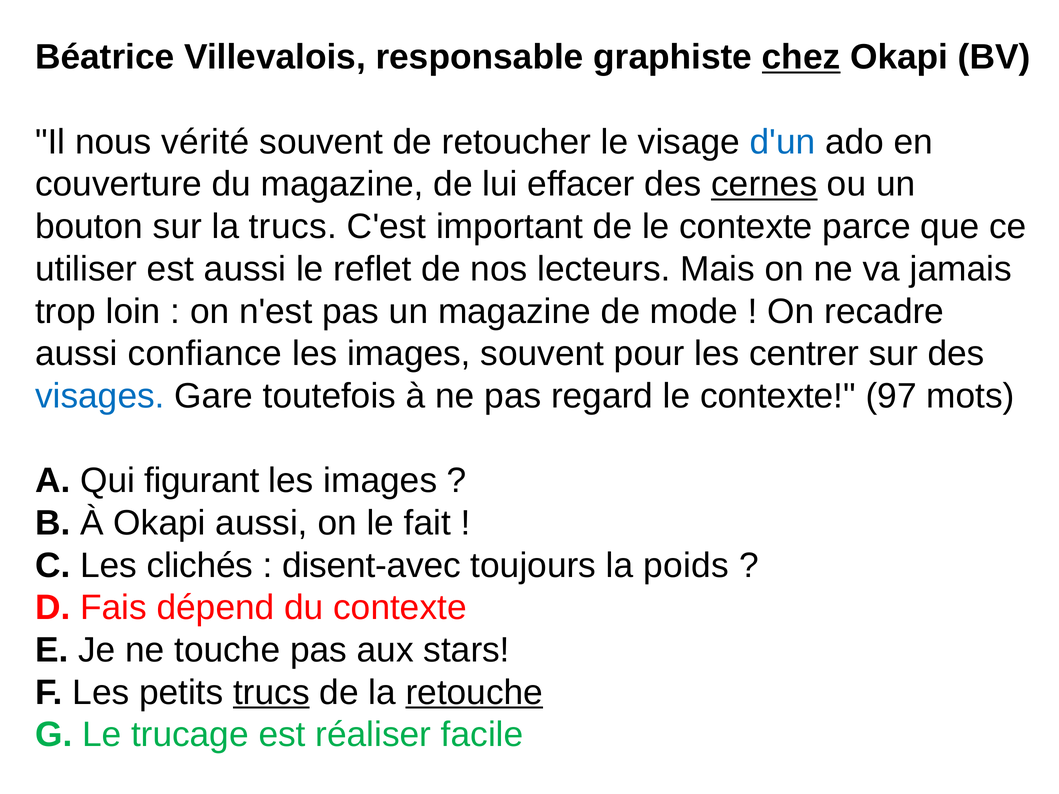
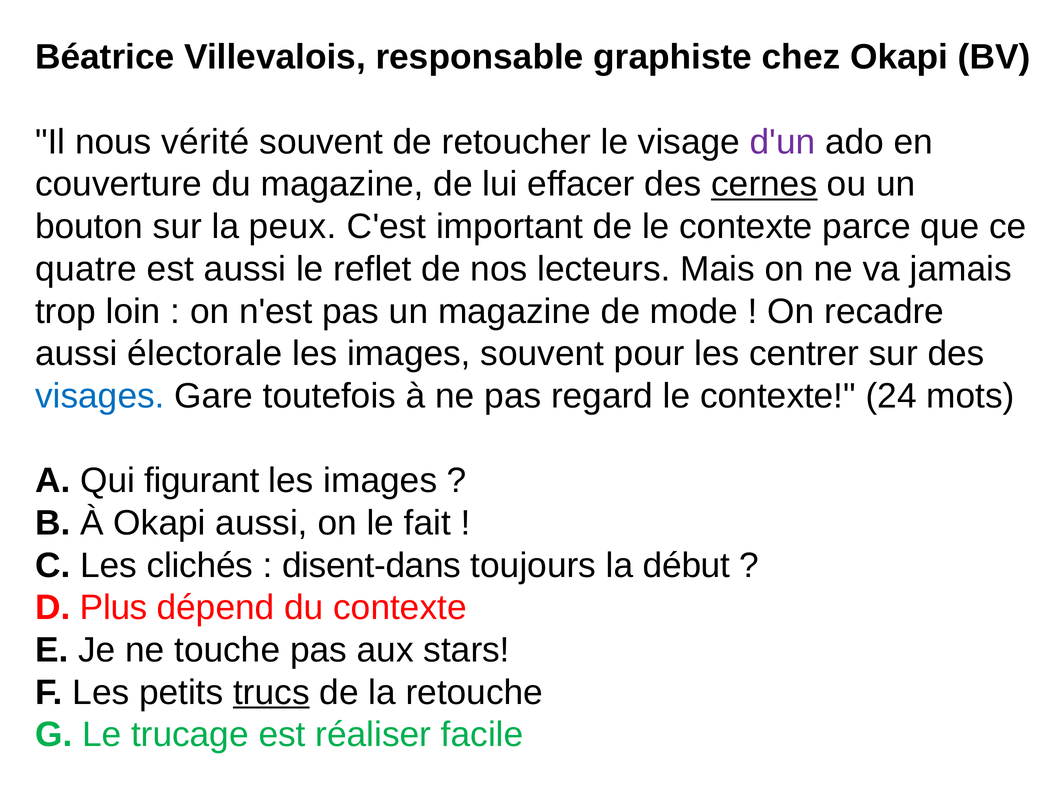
chez underline: present -> none
d'un colour: blue -> purple
la trucs: trucs -> peux
utiliser: utiliser -> quatre
confiance: confiance -> électorale
97: 97 -> 24
disent-avec: disent-avec -> disent-dans
poids: poids -> début
Fais: Fais -> Plus
retouche underline: present -> none
